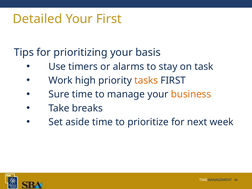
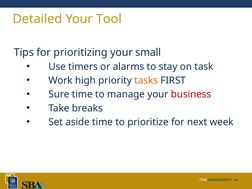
Your First: First -> Tool
basis: basis -> small
business colour: orange -> red
